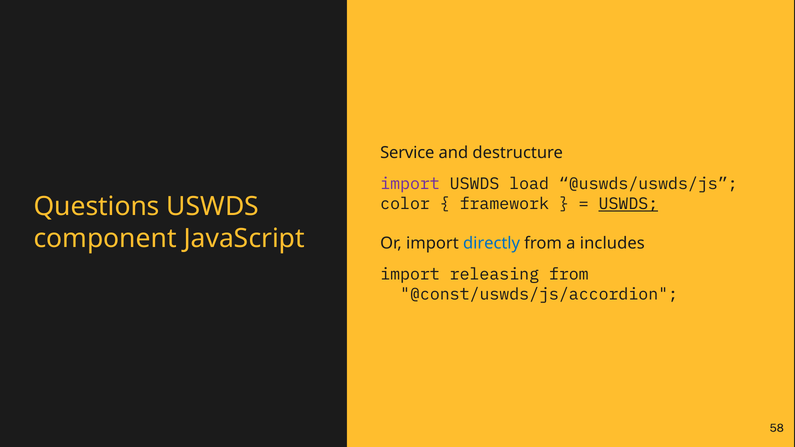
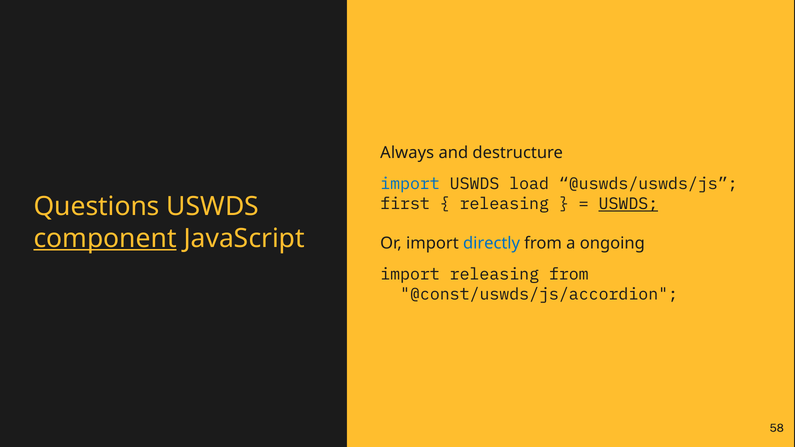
Service: Service -> Always
import at (410, 184) colour: purple -> blue
color: color -> first
framework at (504, 204): framework -> releasing
component underline: none -> present
includes: includes -> ongoing
